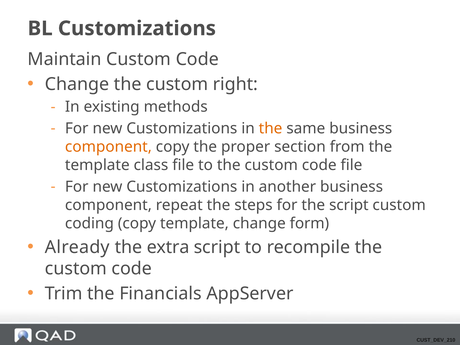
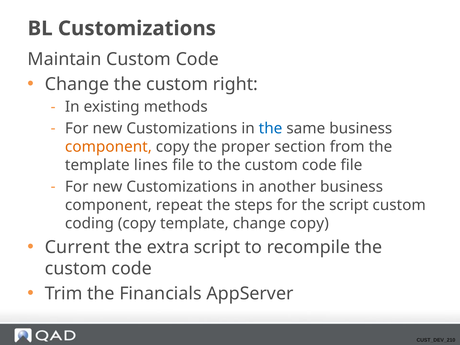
the at (271, 128) colour: orange -> blue
class: class -> lines
change form: form -> copy
Already: Already -> Current
